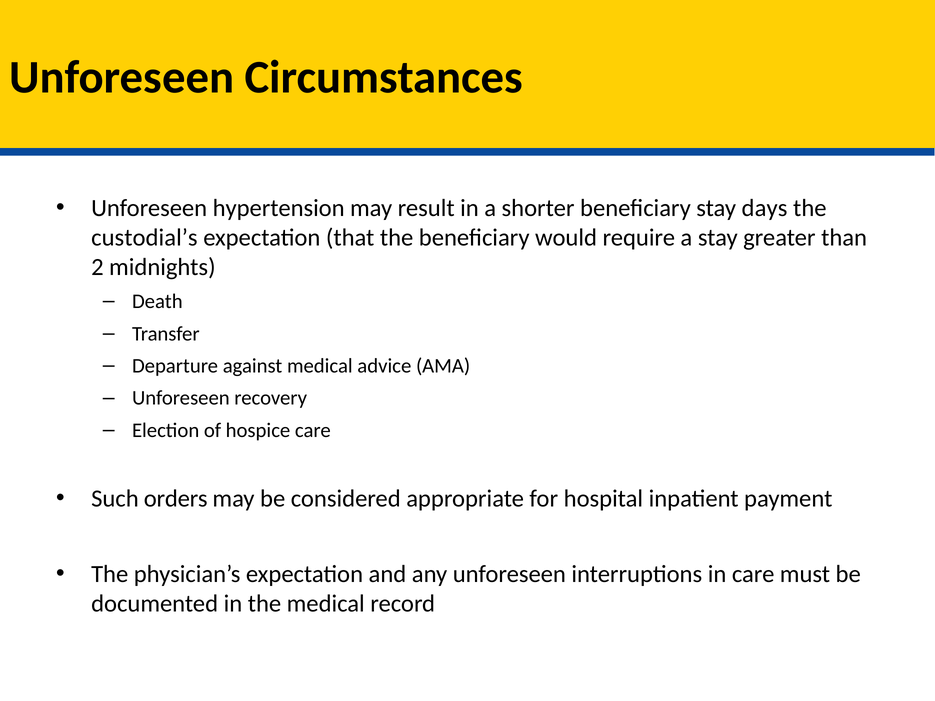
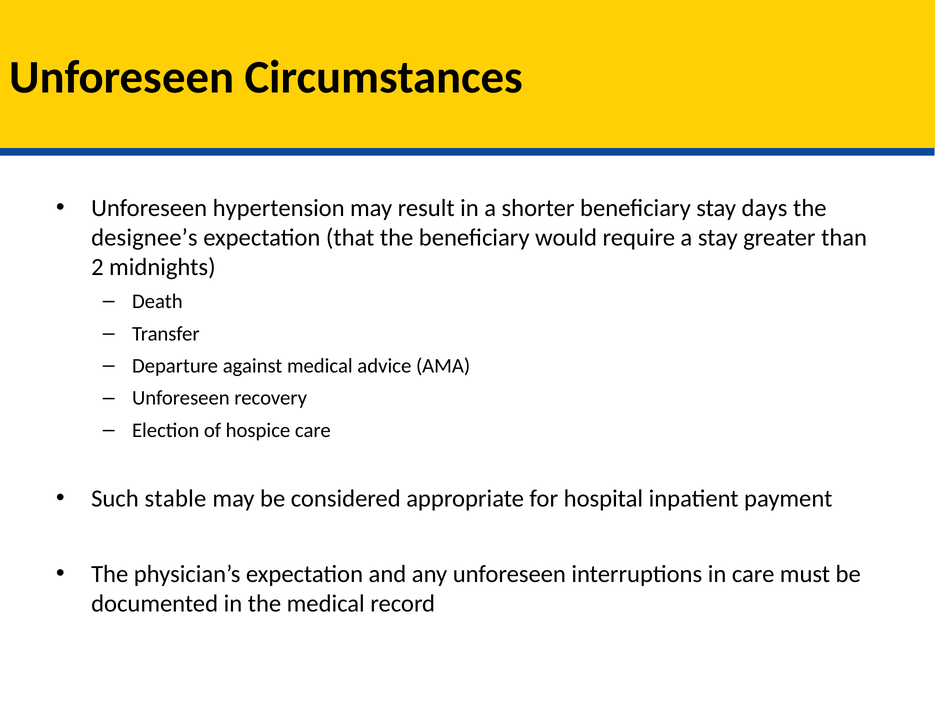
custodial’s: custodial’s -> designee’s
orders: orders -> stable
